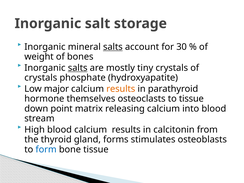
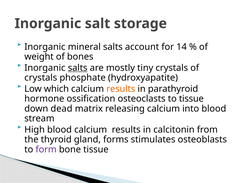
salts at (113, 47) underline: present -> none
30: 30 -> 14
major: major -> which
themselves: themselves -> ossification
point: point -> dead
form colour: blue -> purple
